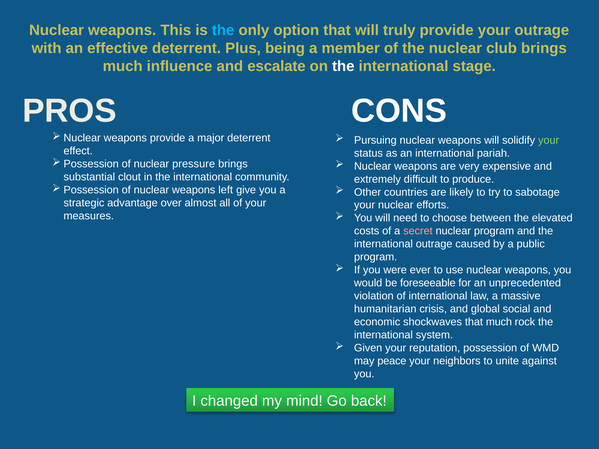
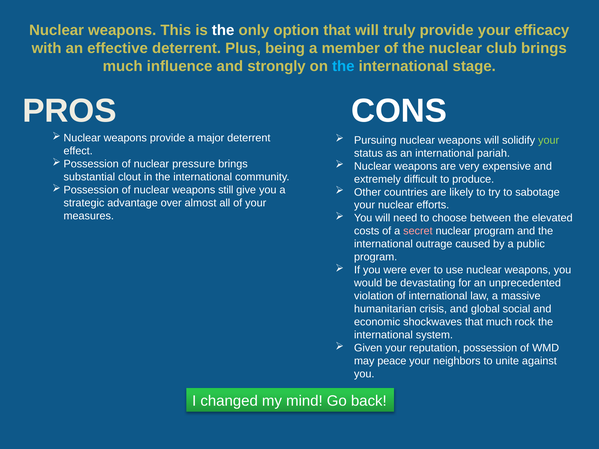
the at (223, 30) colour: light blue -> white
your outrage: outrage -> efficacy
escalate: escalate -> strongly
the at (343, 66) colour: white -> light blue
left: left -> still
foreseeable: foreseeable -> devastating
